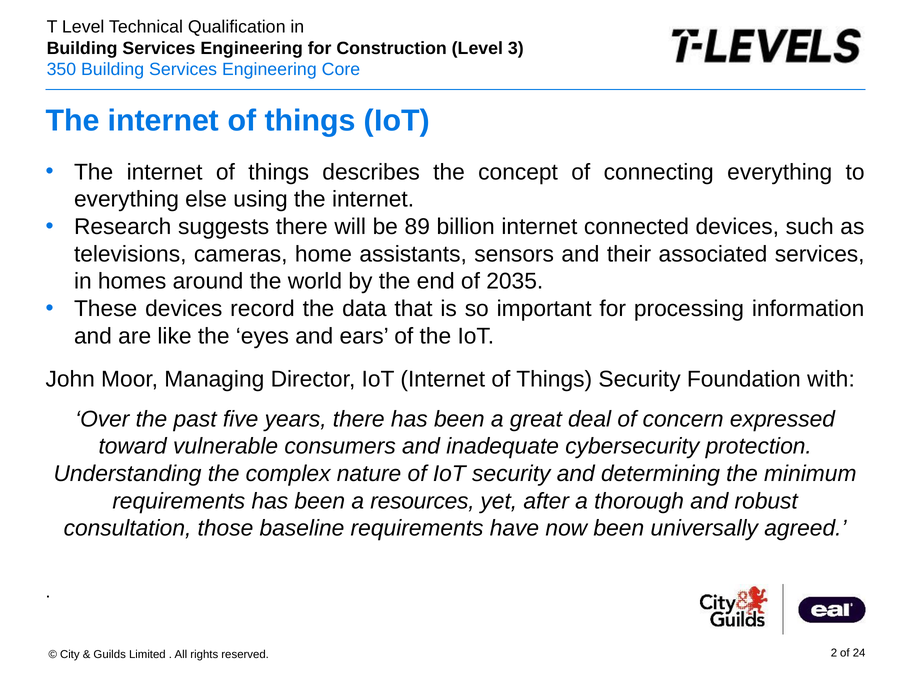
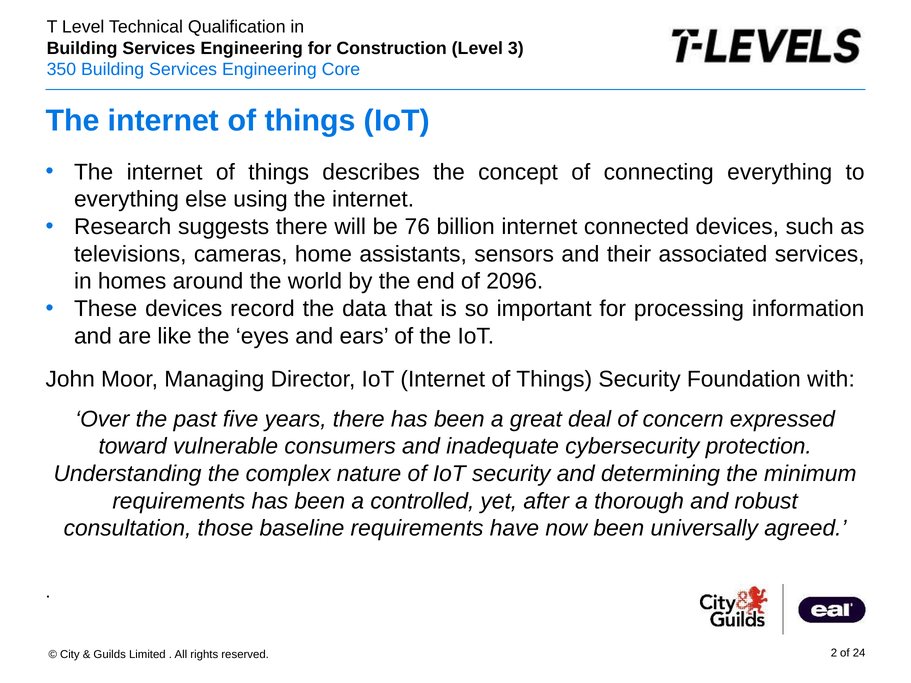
89: 89 -> 76
2035: 2035 -> 2096
resources: resources -> controlled
